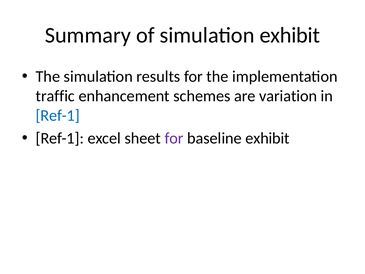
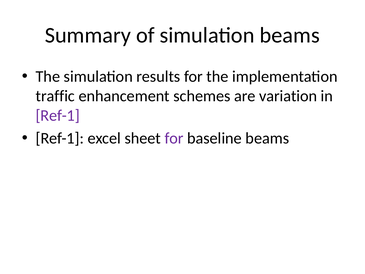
simulation exhibit: exhibit -> beams
Ref-1 at (58, 116) colour: blue -> purple
baseline exhibit: exhibit -> beams
